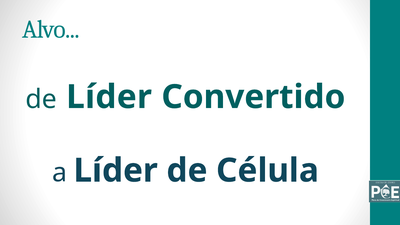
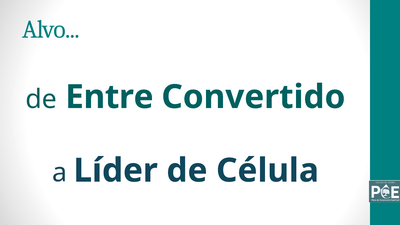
de Líder: Líder -> Entre
